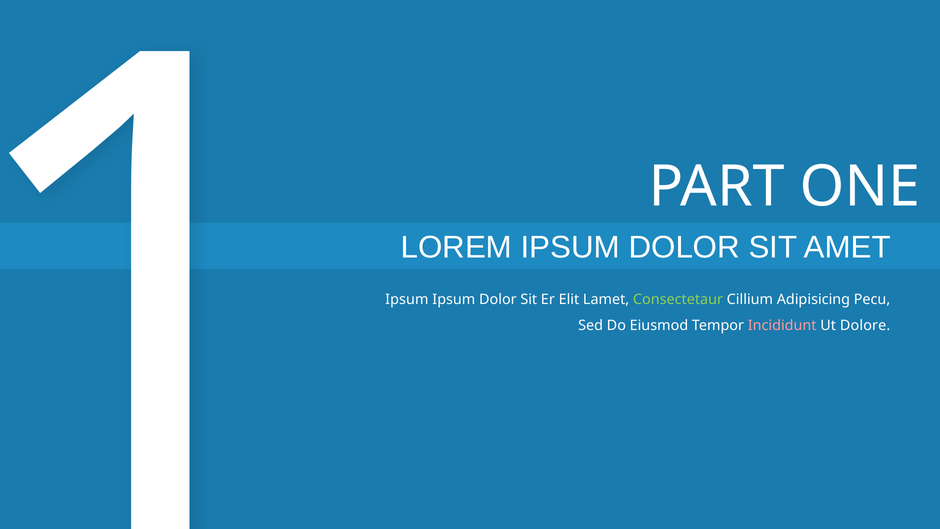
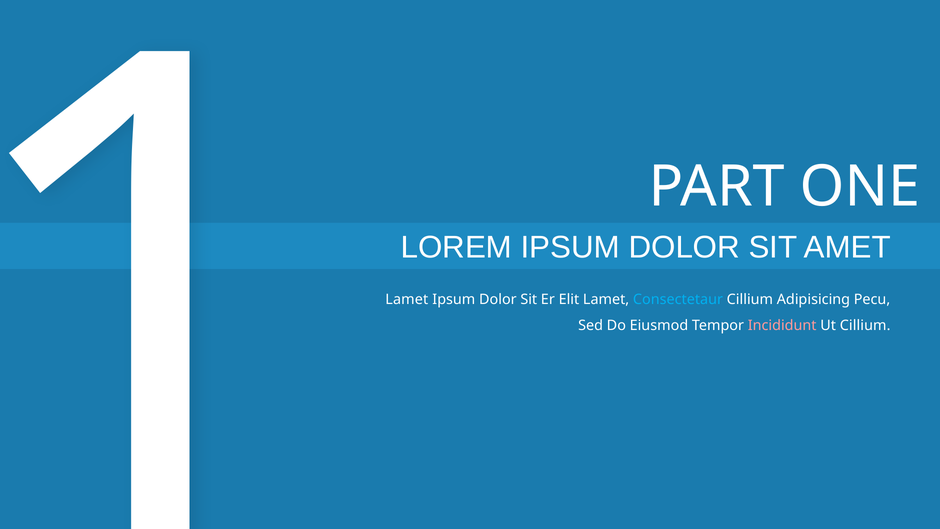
Ipsum at (407, 300): Ipsum -> Lamet
Consectetaur colour: light green -> light blue
Ut Dolore: Dolore -> Cillium
